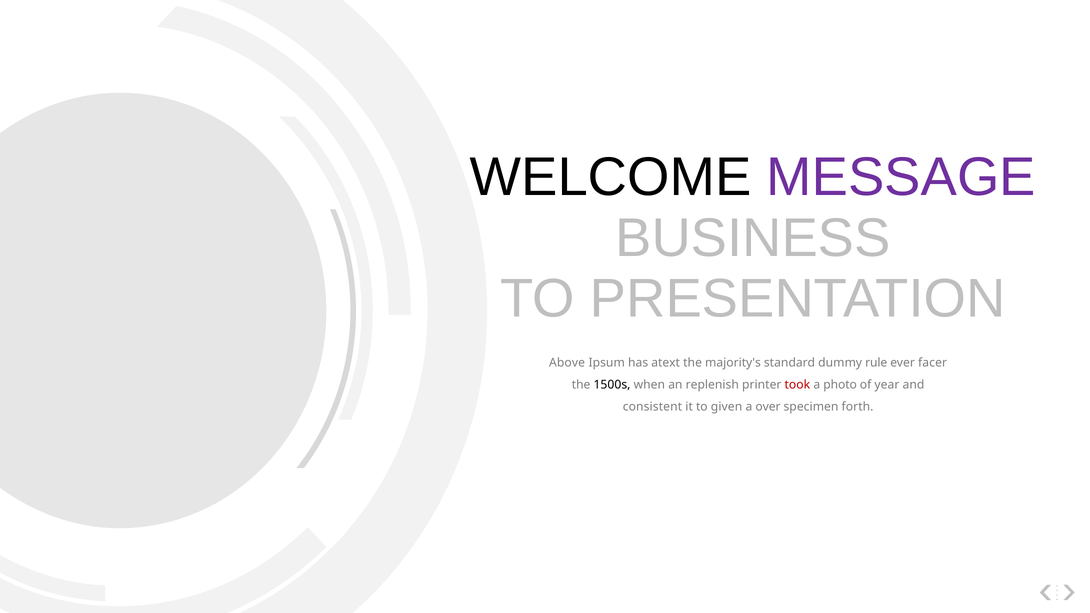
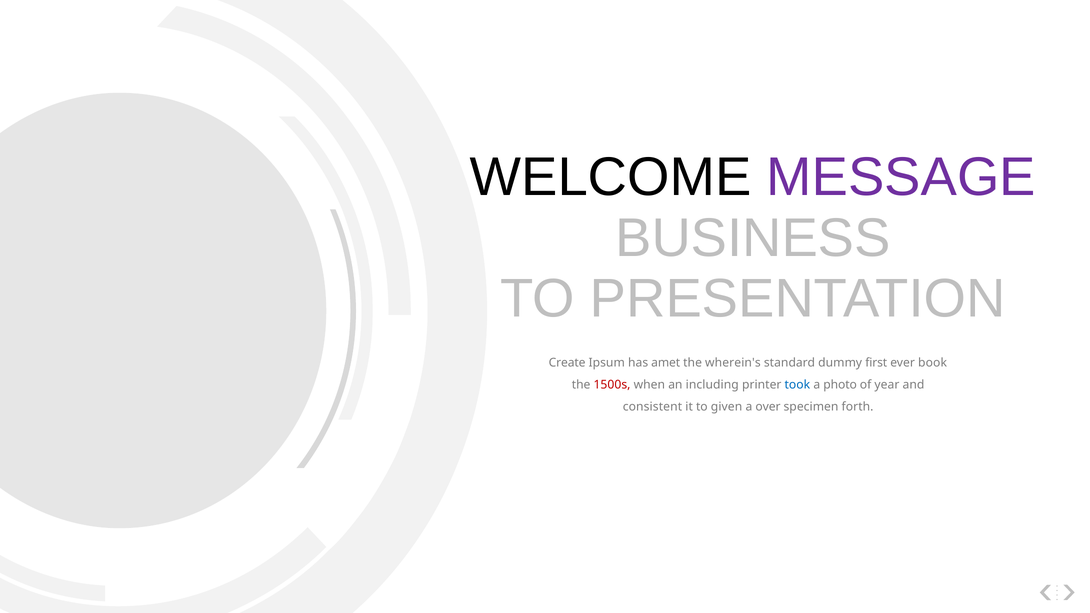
Above: Above -> Create
atext: atext -> amet
majority's: majority's -> wherein's
rule: rule -> first
facer: facer -> book
1500s colour: black -> red
replenish: replenish -> including
took colour: red -> blue
